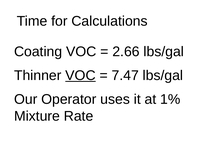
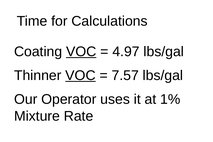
VOC at (81, 52) underline: none -> present
2.66: 2.66 -> 4.97
7.47: 7.47 -> 7.57
